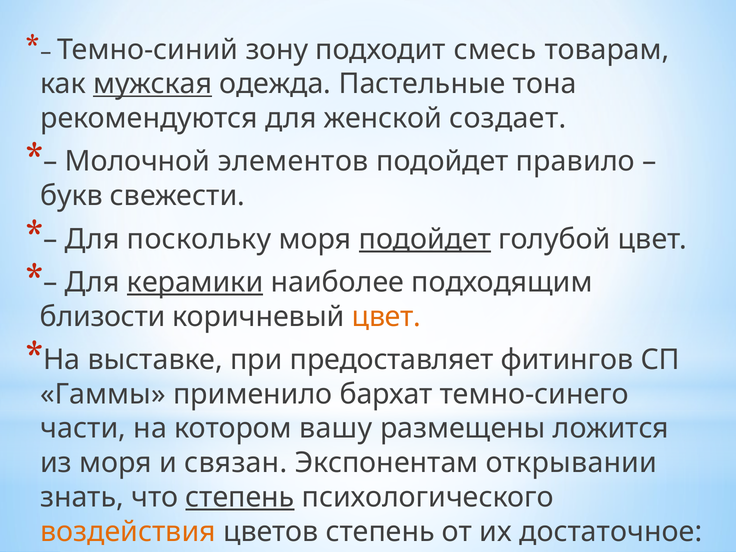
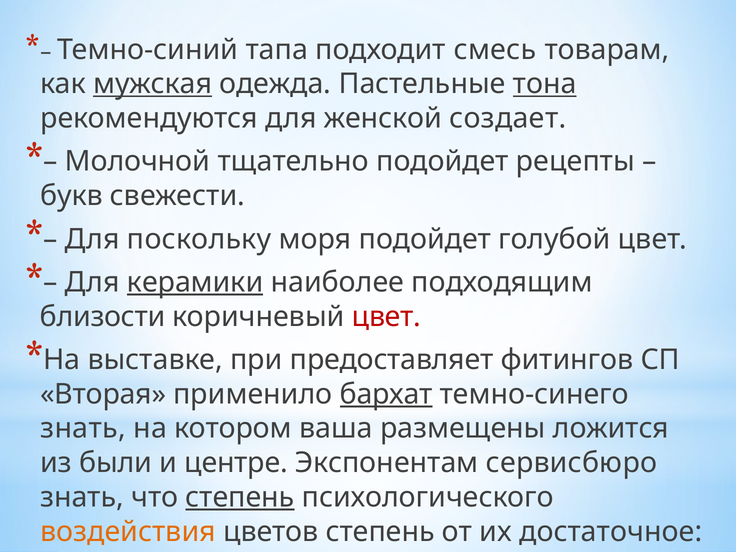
зону: зону -> тапа
тона underline: none -> present
элементов: элементов -> тщательно
правило: правило -> рецепты
подойдет at (425, 239) underline: present -> none
цвет at (387, 317) colour: orange -> red
Гаммы: Гаммы -> Вторая
бархат underline: none -> present
части at (83, 429): части -> знать
вашу: вашу -> ваша
из моря: моря -> были
связан: связан -> центре
открывании: открывании -> сервисбюро
